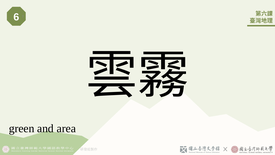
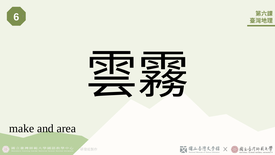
green: green -> make
